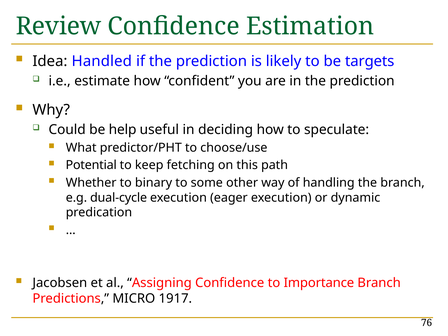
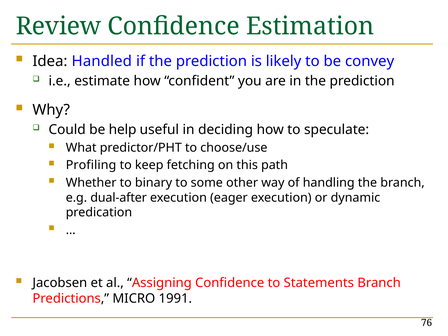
targets: targets -> convey
Potential: Potential -> Profiling
dual-cycle: dual-cycle -> dual-after
Importance: Importance -> Statements
1917: 1917 -> 1991
